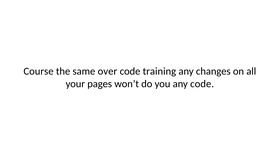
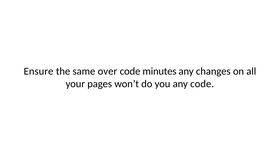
Course: Course -> Ensure
training: training -> minutes
